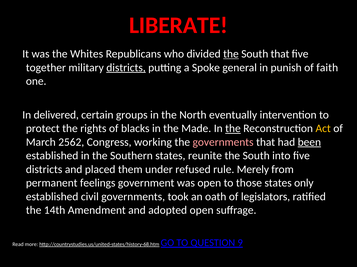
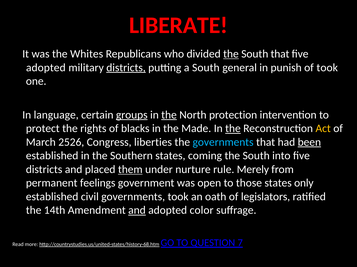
together at (46, 68): together -> adopted
a Spoke: Spoke -> South
of faith: faith -> took
delivered: delivered -> language
groups underline: none -> present
the at (169, 115) underline: none -> present
eventually: eventually -> protection
2562: 2562 -> 2526
working: working -> liberties
governments at (223, 142) colour: pink -> light blue
reunite: reunite -> coming
them underline: none -> present
refused: refused -> nurture
and at (137, 211) underline: none -> present
adopted open: open -> color
9: 9 -> 7
